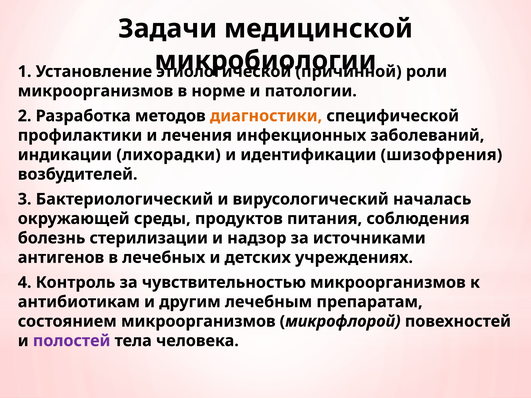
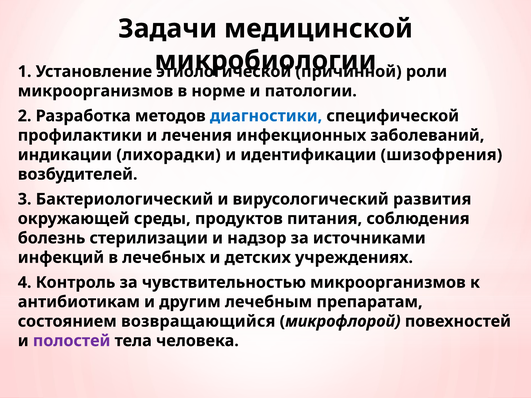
диагностики colour: orange -> blue
началась: началась -> развития
антигенов: антигенов -> инфекций
состоянием микроорганизмов: микроорганизмов -> возвращающийся
